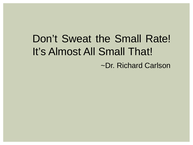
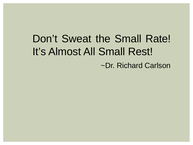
That: That -> Rest
